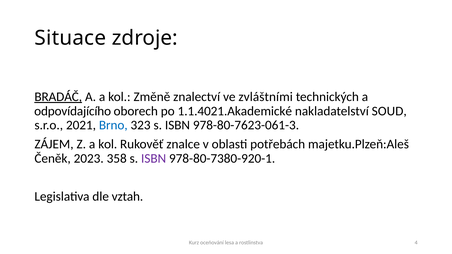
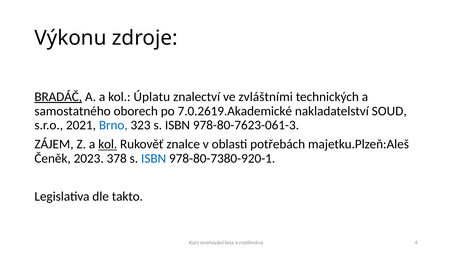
Situace: Situace -> Výkonu
Změně: Změně -> Úplatu
odpovídajícího: odpovídajícího -> samostatného
1.1.4021.Akademické: 1.1.4021.Akademické -> 7.0.2619.Akademické
kol at (108, 144) underline: none -> present
358: 358 -> 378
ISBN at (154, 159) colour: purple -> blue
vztah: vztah -> takto
